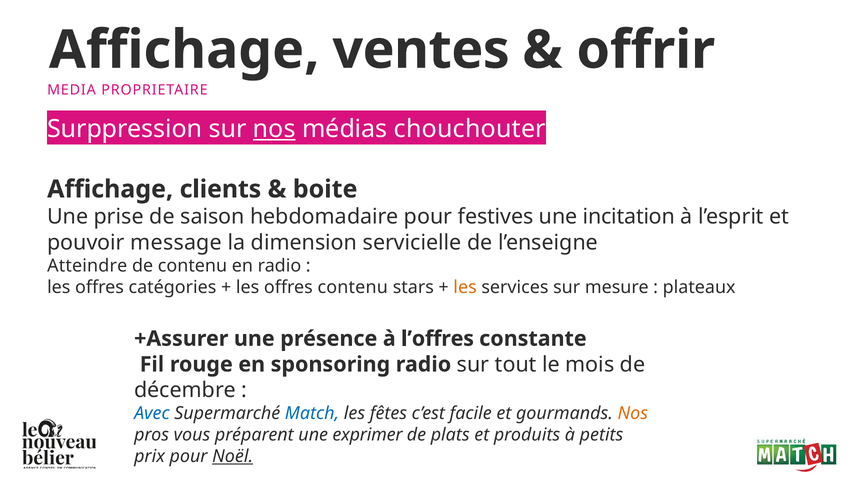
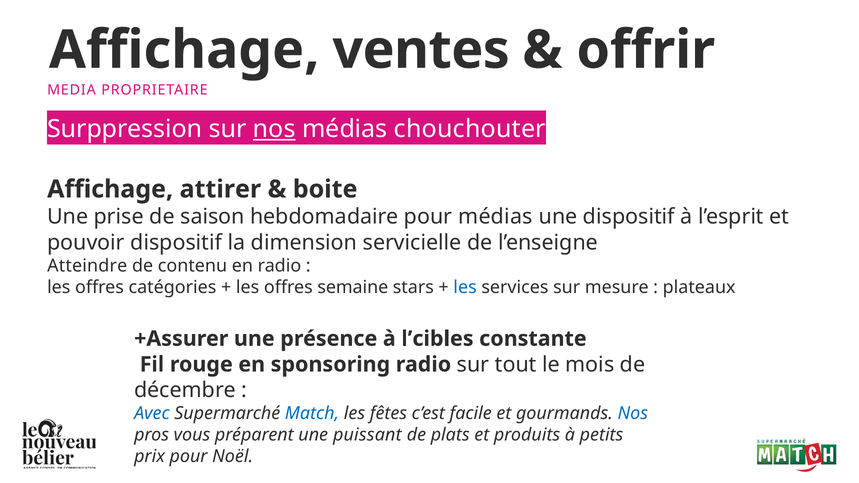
clients: clients -> attirer
pour festives: festives -> médias
une incitation: incitation -> dispositif
pouvoir message: message -> dispositif
offres contenu: contenu -> semaine
les at (465, 288) colour: orange -> blue
l’offres: l’offres -> l’cibles
Nos at (633, 414) colour: orange -> blue
exprimer: exprimer -> puissant
Noël underline: present -> none
